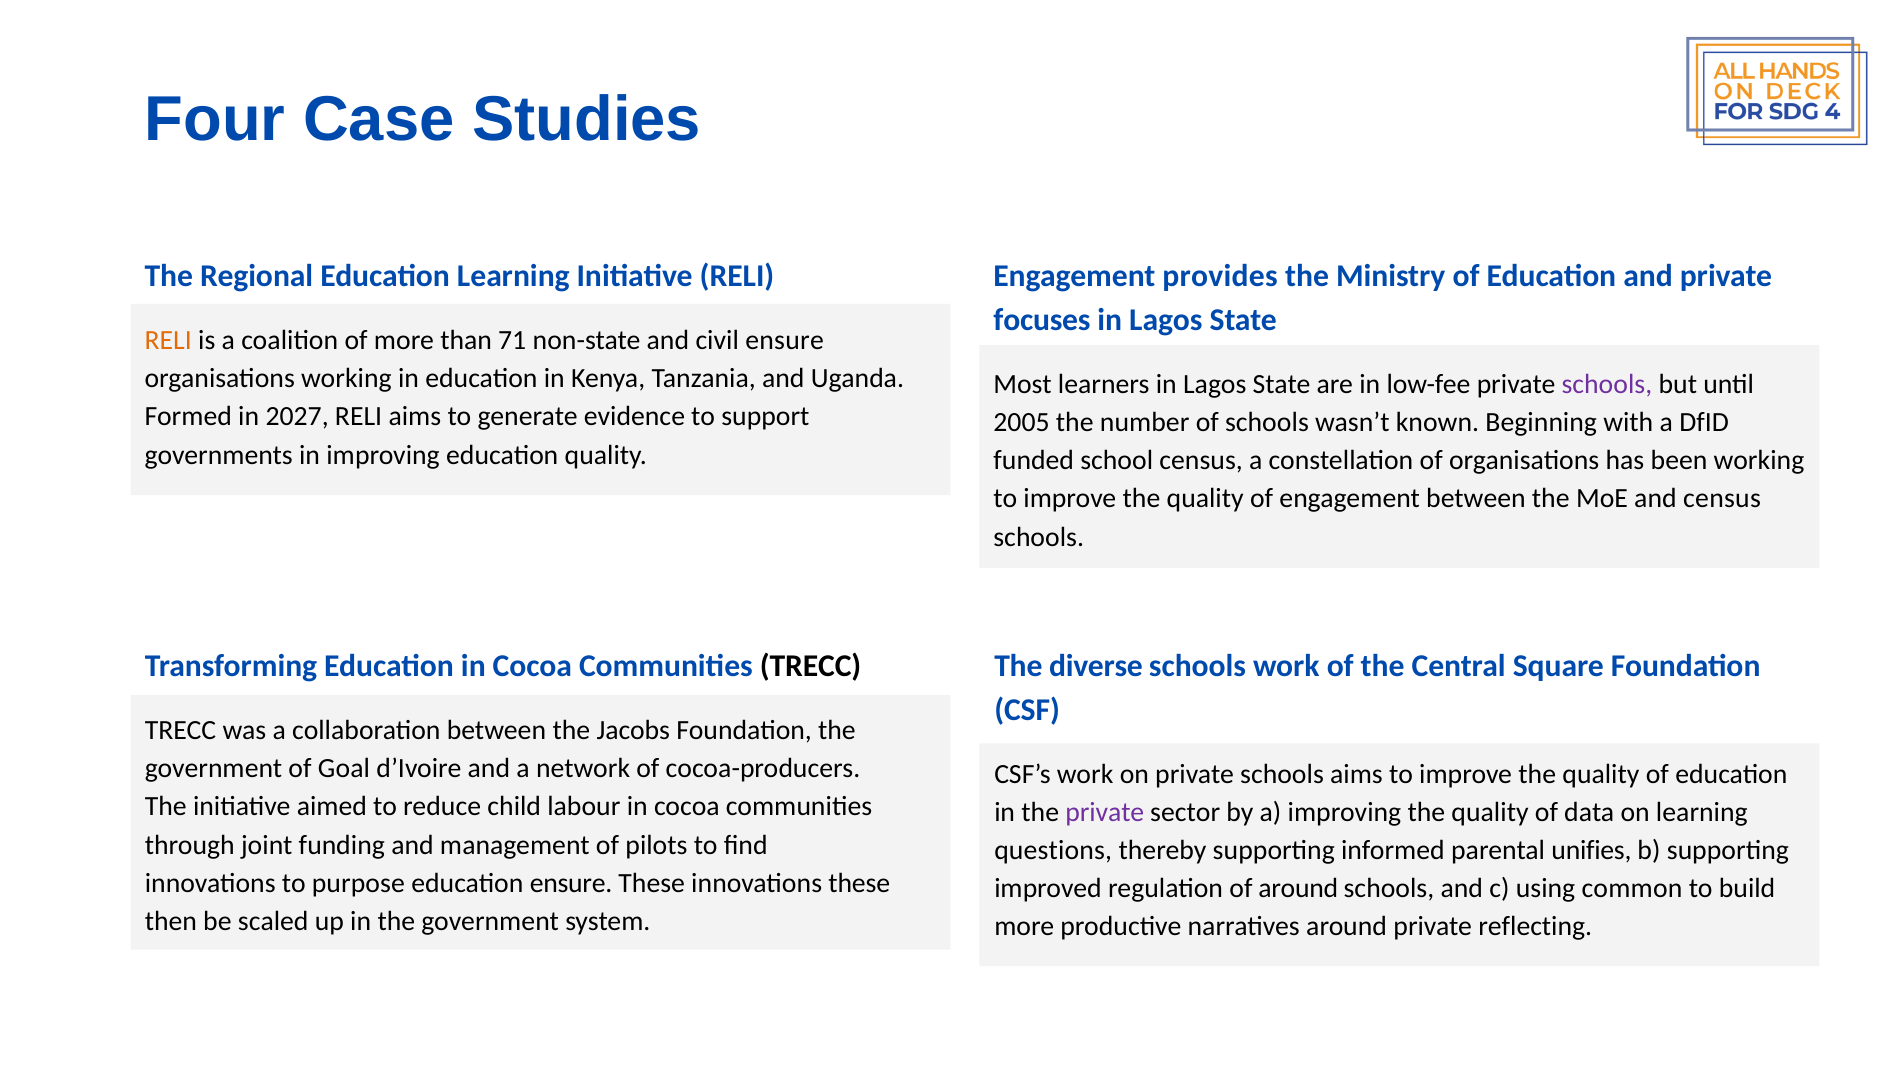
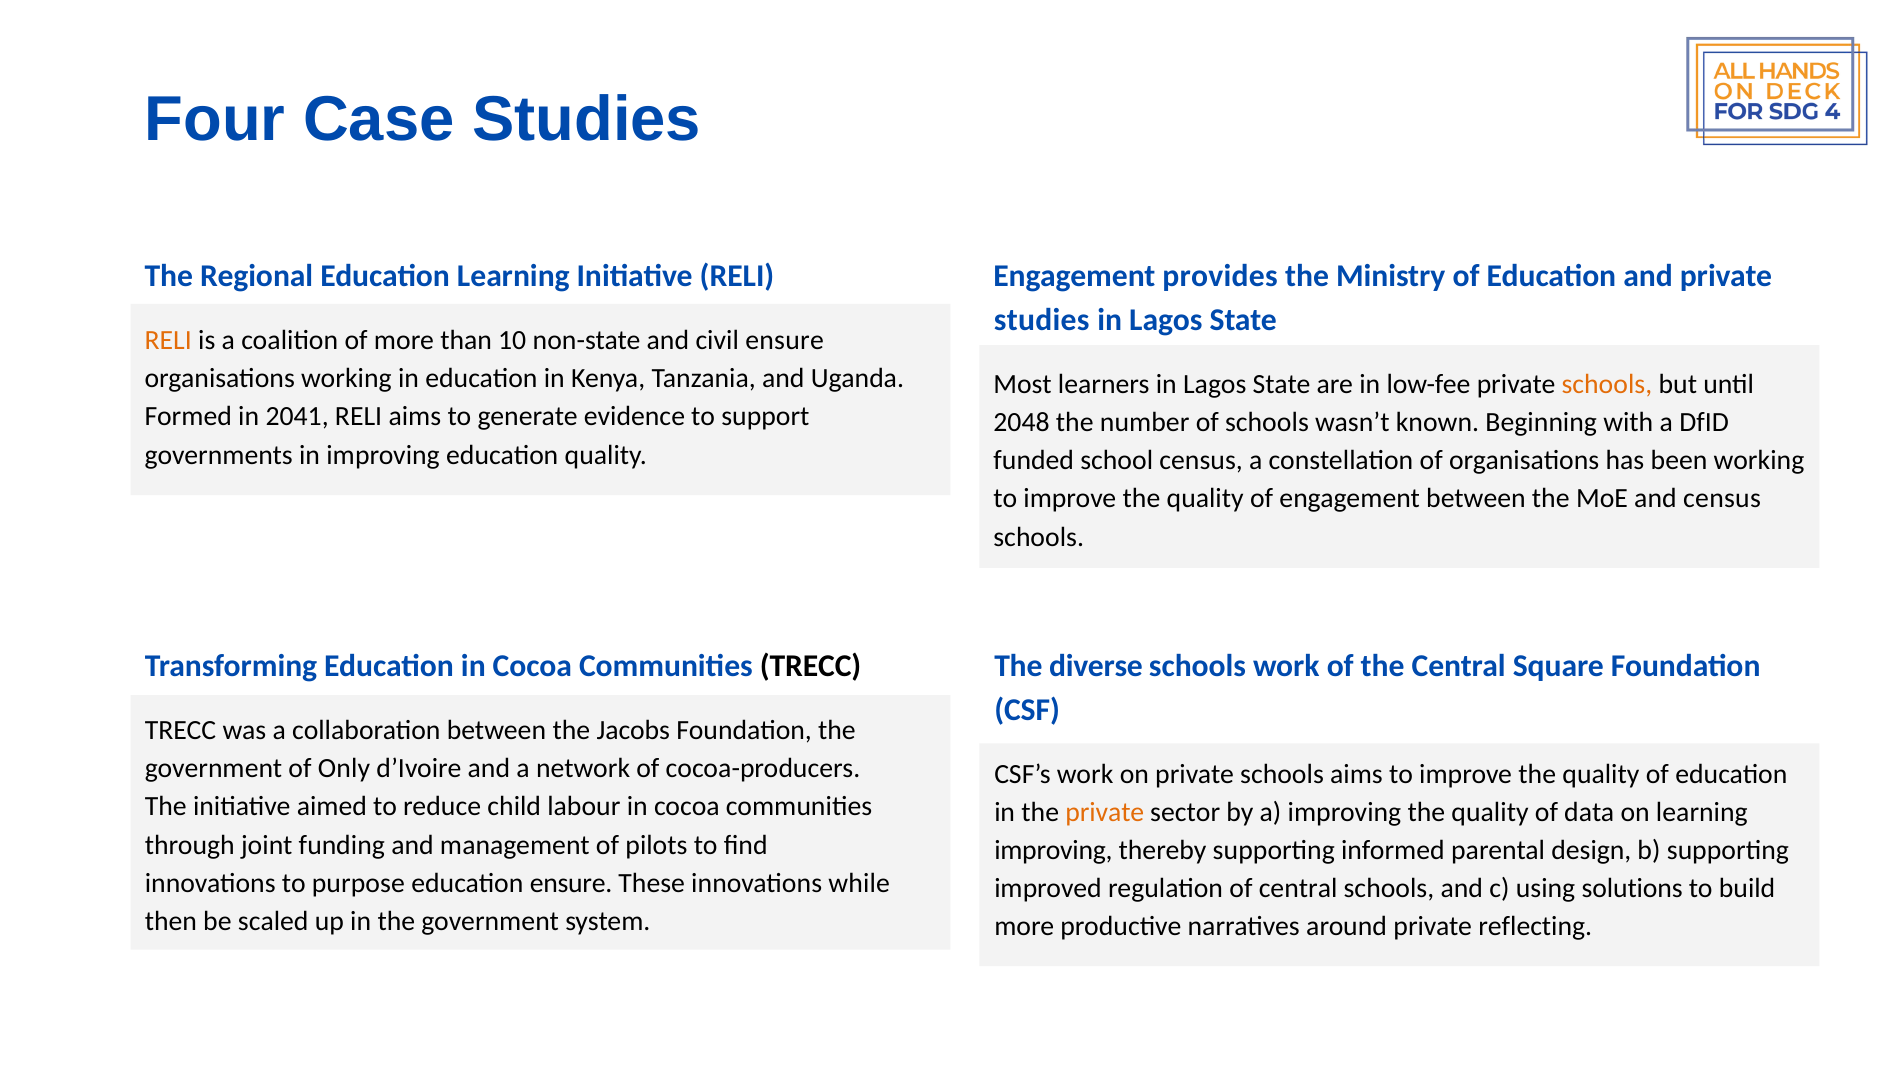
focuses at (1042, 320): focuses -> studies
71: 71 -> 10
schools at (1607, 384) colour: purple -> orange
2027: 2027 -> 2041
2005: 2005 -> 2048
Goal: Goal -> Only
private at (1105, 812) colour: purple -> orange
questions at (1053, 851): questions -> improving
unifies: unifies -> design
innovations these: these -> while
of around: around -> central
common: common -> solutions
